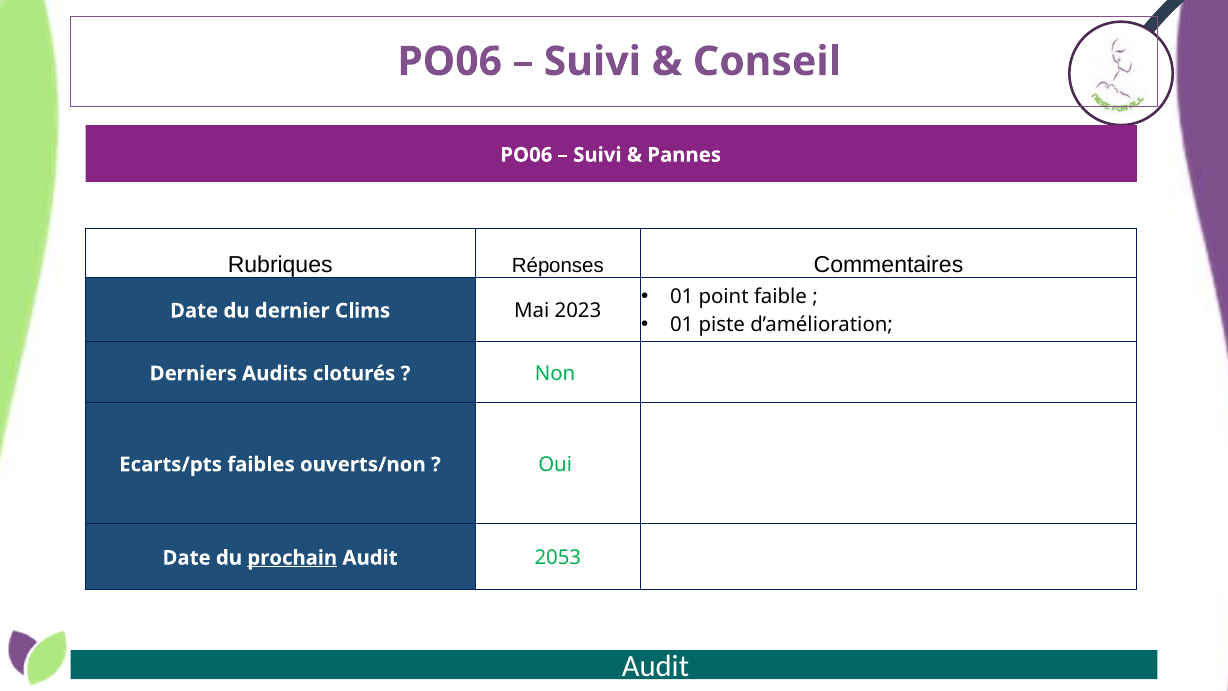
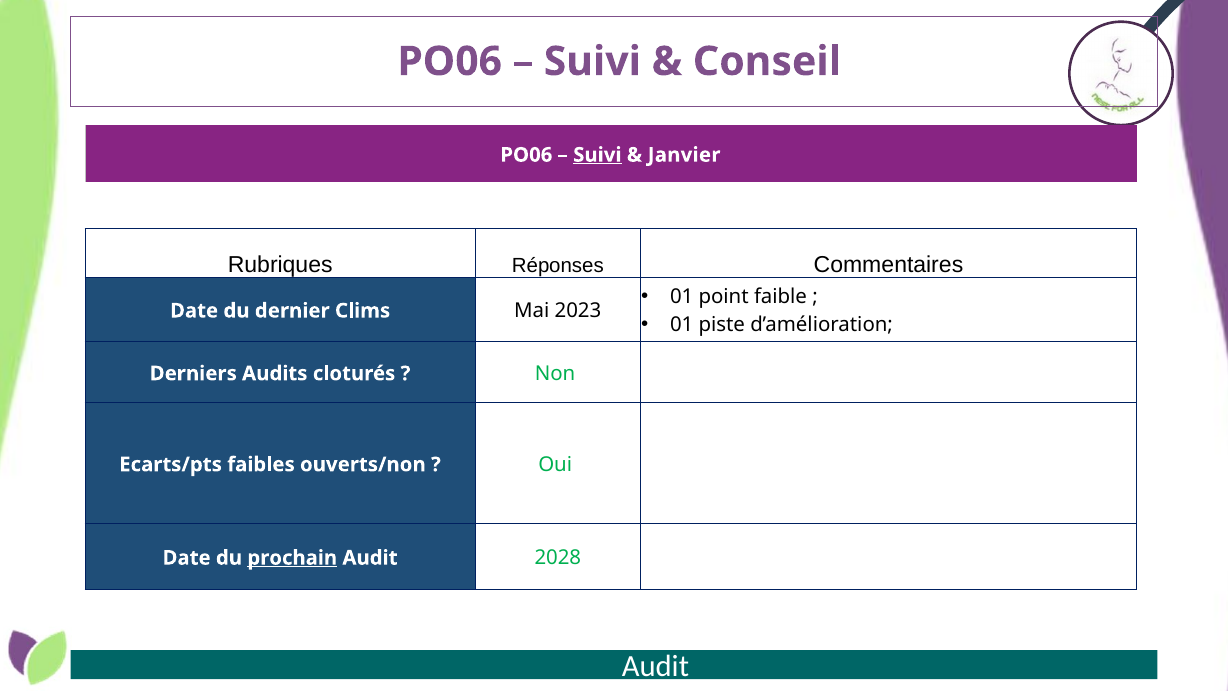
Suivi at (597, 155) underline: none -> present
Pannes: Pannes -> Janvier
2053: 2053 -> 2028
